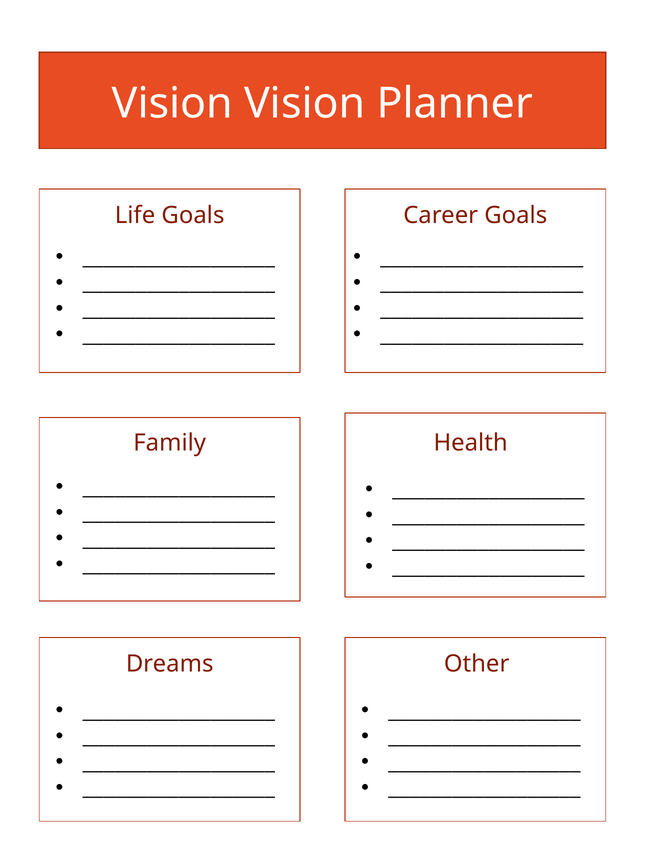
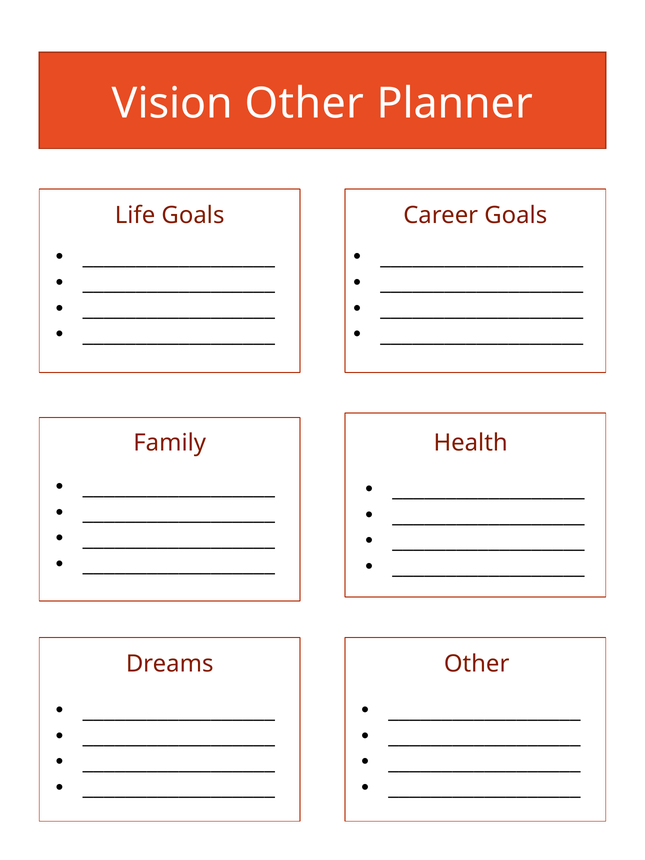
Vision Vision: Vision -> Other
